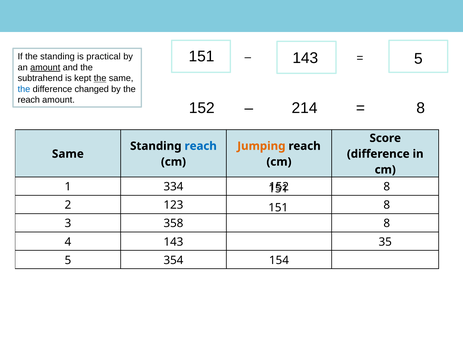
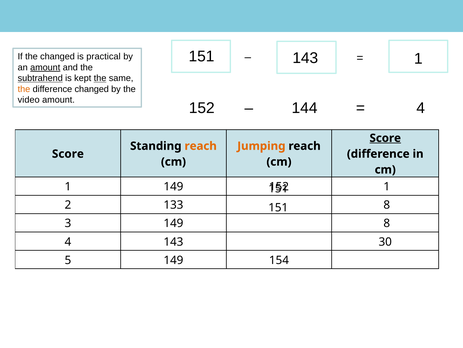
143 5: 5 -> 1
the standing: standing -> changed
subtrahend underline: none -> present
the at (24, 89) colour: blue -> orange
reach at (29, 100): reach -> video
214: 214 -> 144
8 at (421, 108): 8 -> 4
Score at (385, 138) underline: none -> present
reach at (201, 146) colour: blue -> orange
Same at (68, 154): Same -> Score
1 334: 334 -> 149
8 at (387, 186): 8 -> 1
123: 123 -> 133
3 358: 358 -> 149
35: 35 -> 30
5 354: 354 -> 149
